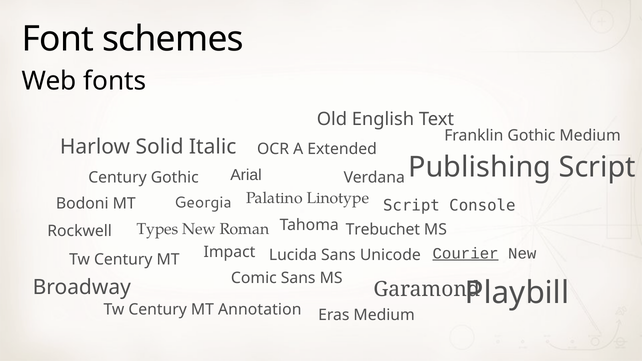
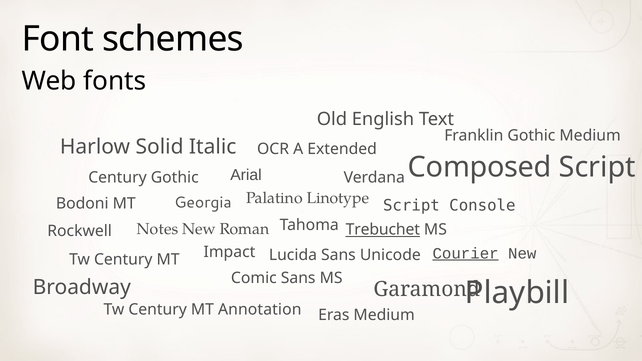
Publishing: Publishing -> Composed
Trebuchet underline: none -> present
Types: Types -> Notes
